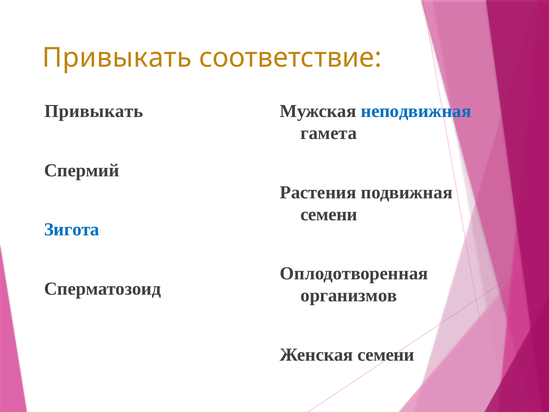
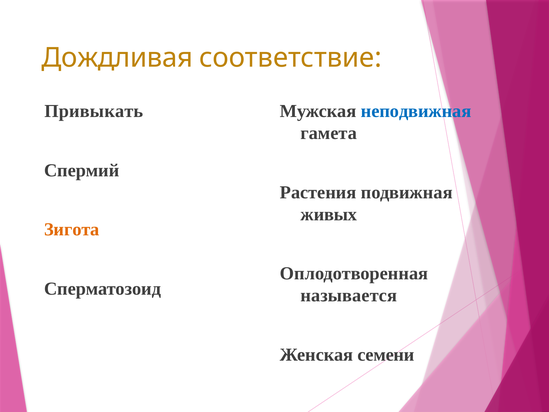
Привыкать at (117, 58): Привыкать -> Дождливая
семени at (329, 214): семени -> живых
Зигота colour: blue -> orange
организмов: организмов -> называется
